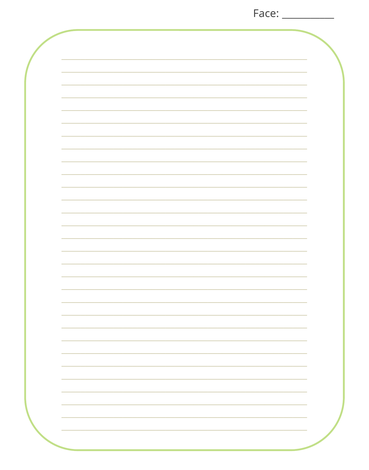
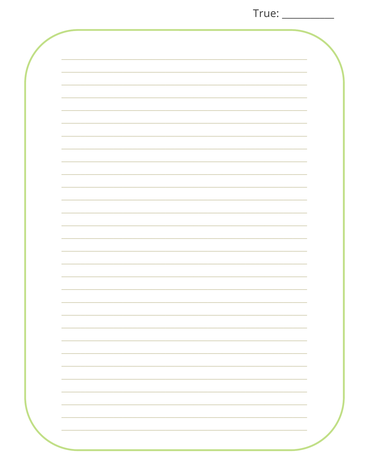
Face: Face -> True
